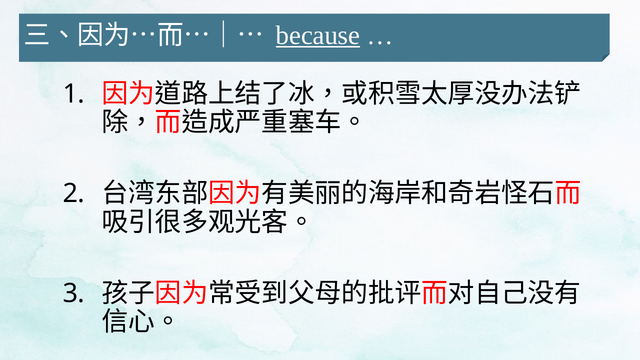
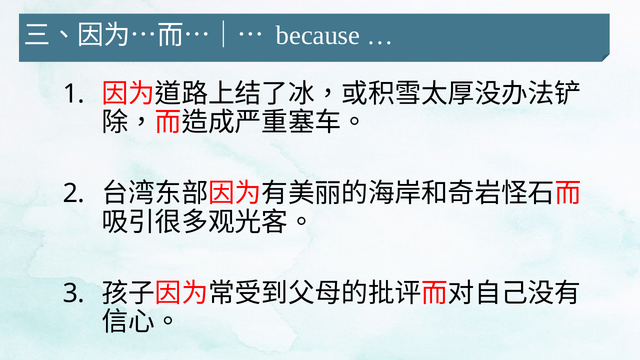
because underline: present -> none
